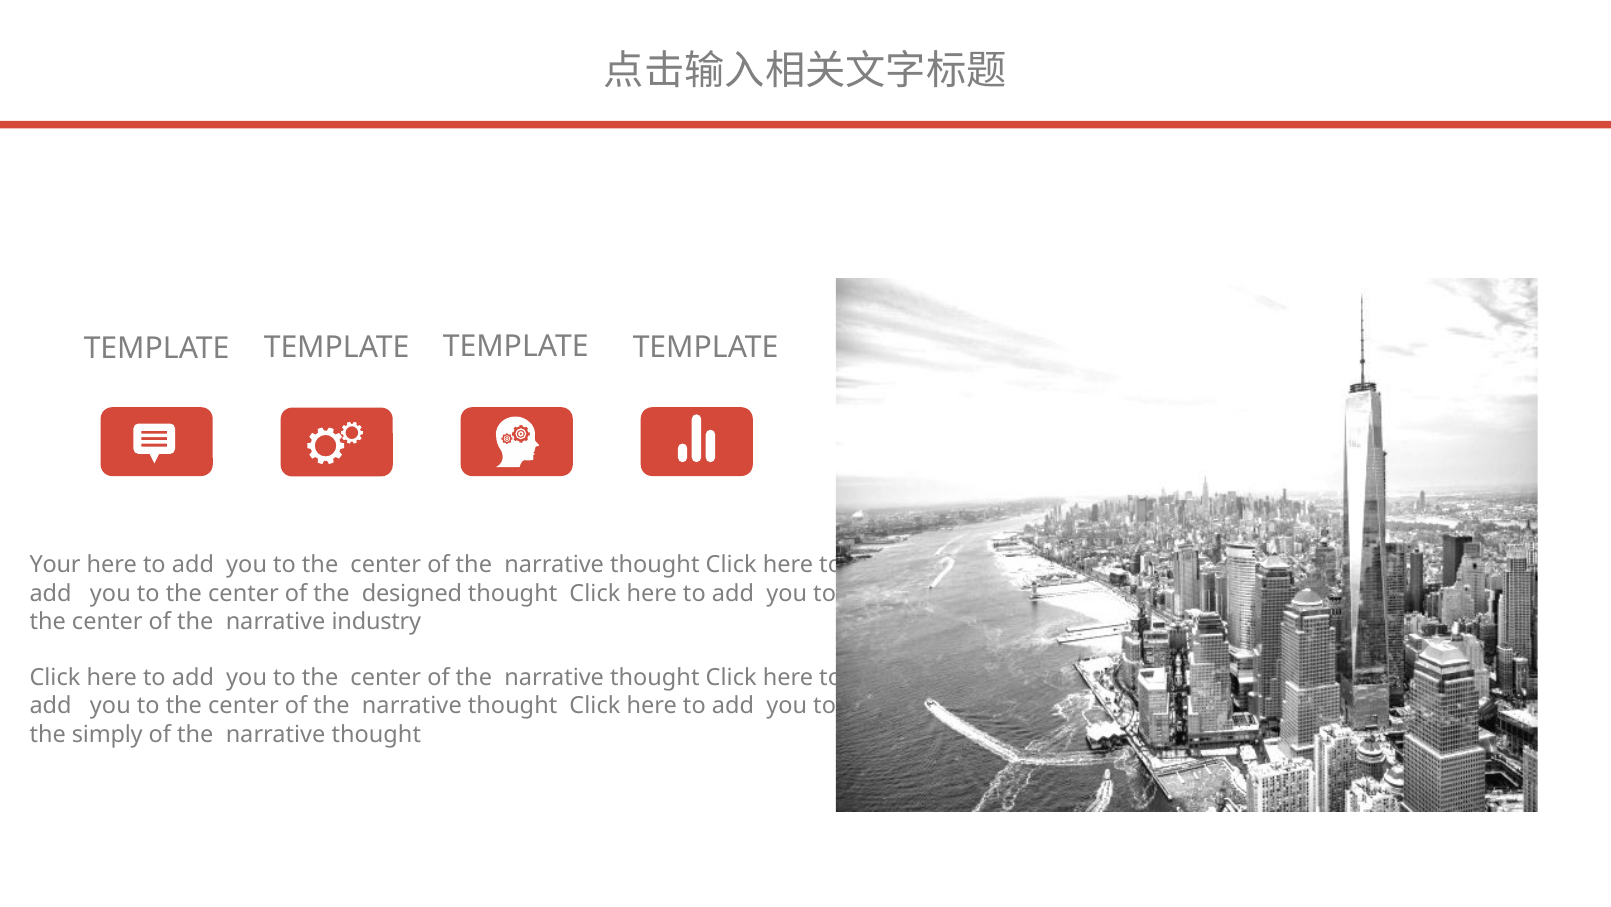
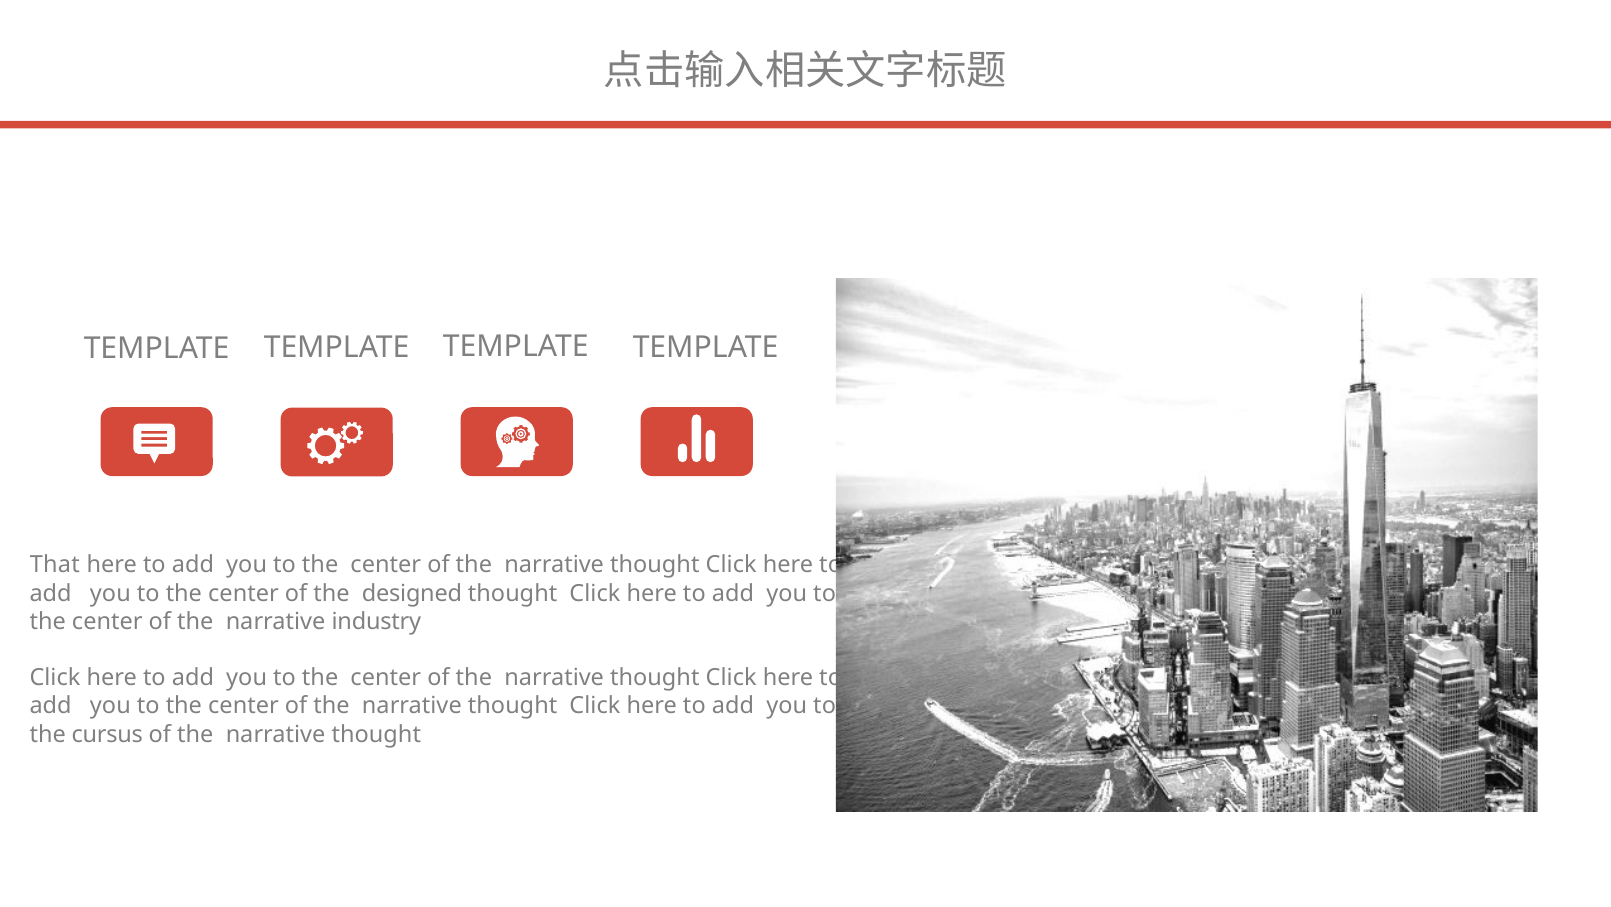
Your: Your -> That
simply: simply -> cursus
